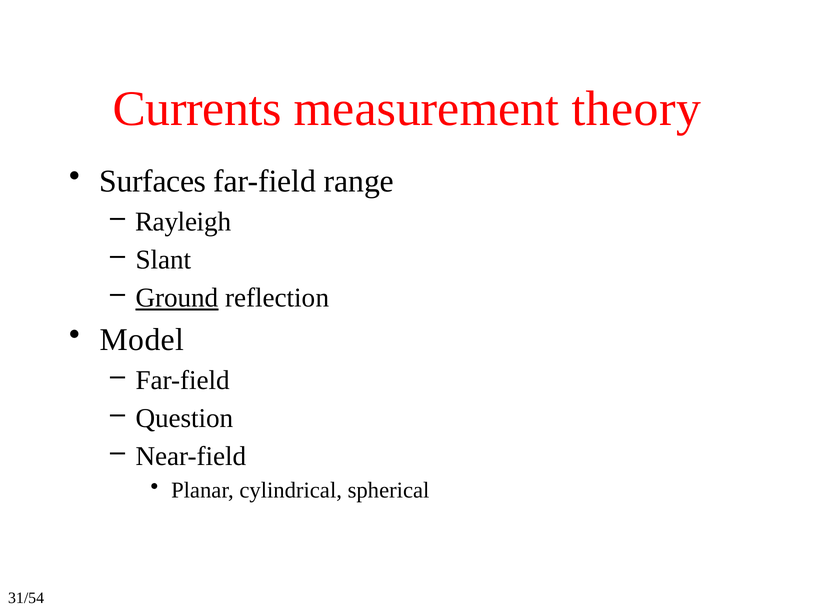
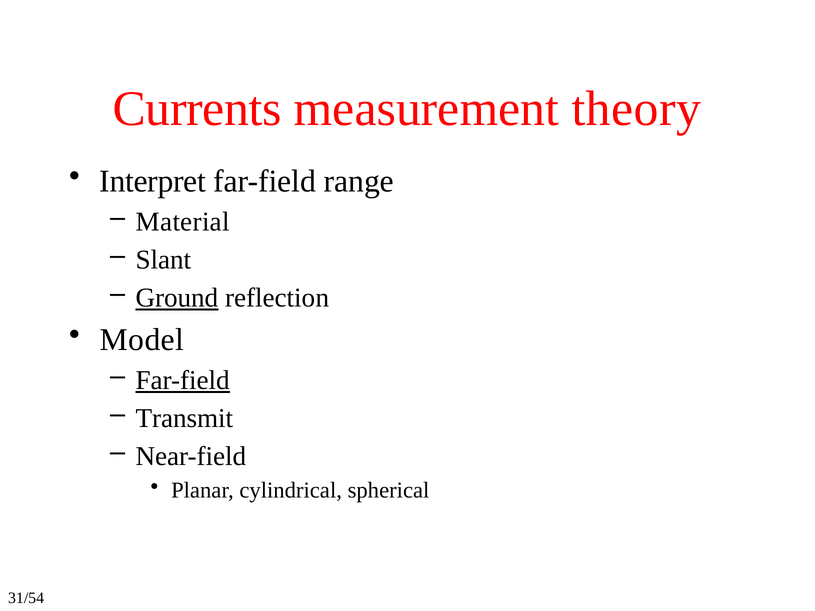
Surfaces: Surfaces -> Interpret
Rayleigh: Rayleigh -> Material
Far-field at (183, 380) underline: none -> present
Question: Question -> Transmit
